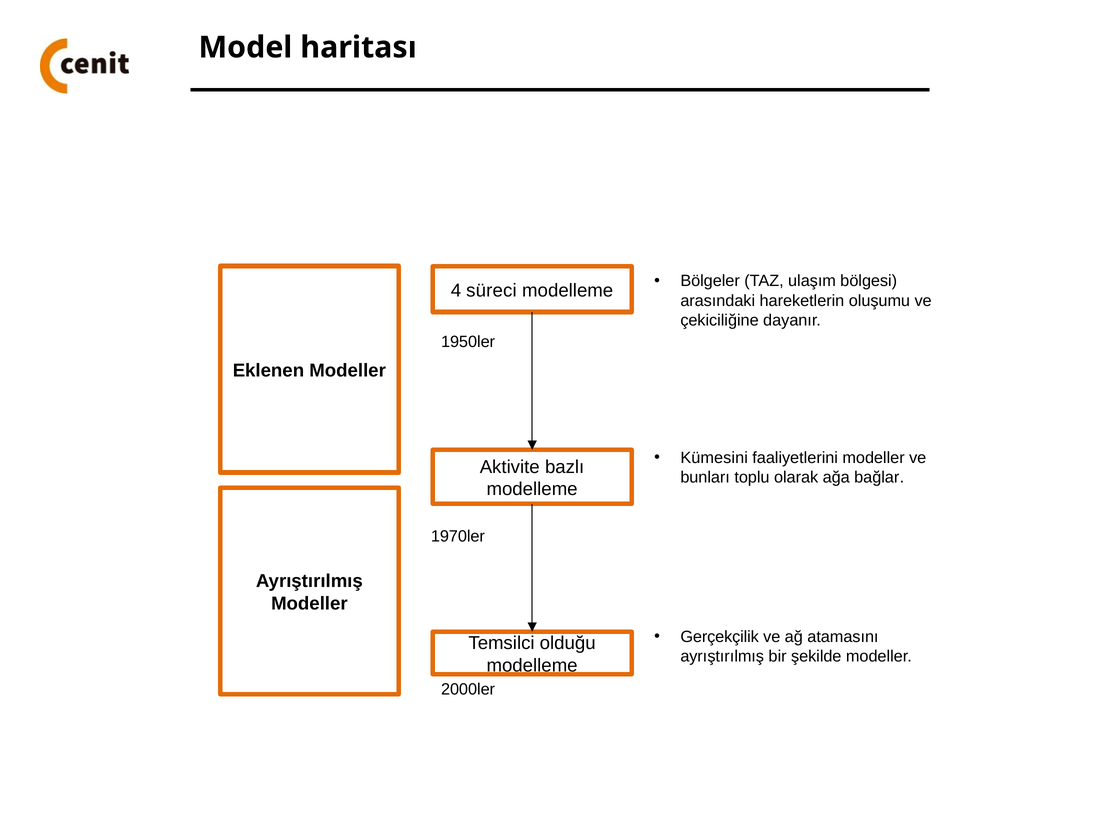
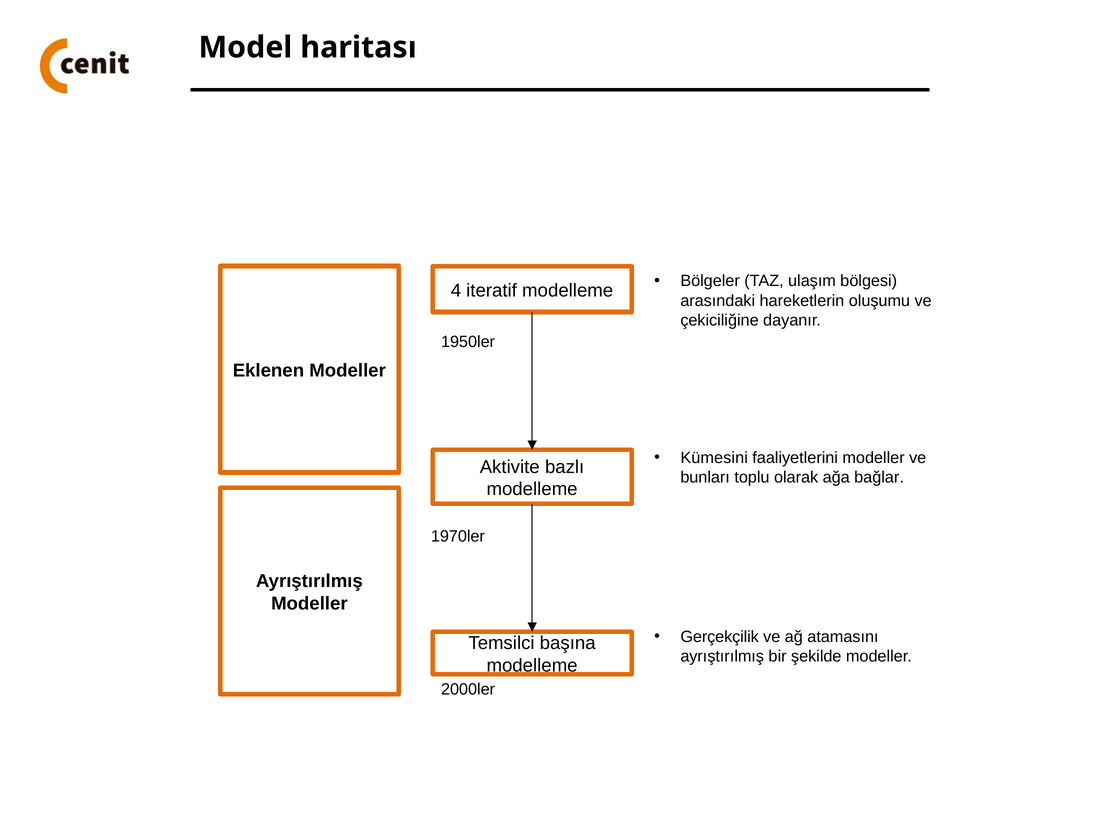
süreci: süreci -> iteratif
olduğu: olduğu -> başına
